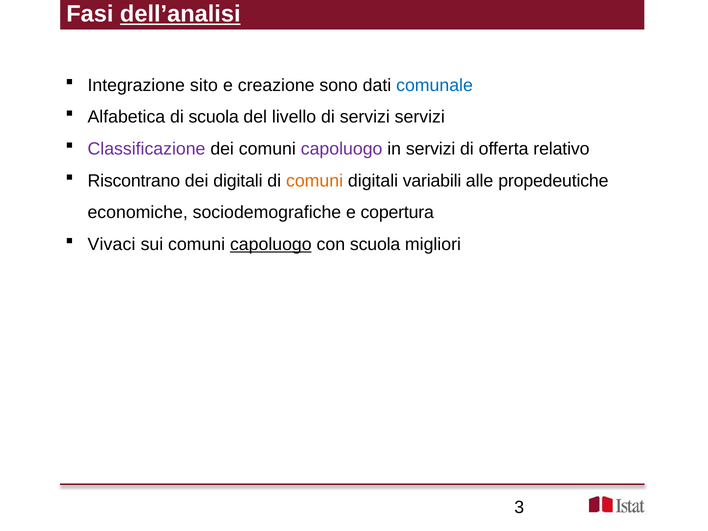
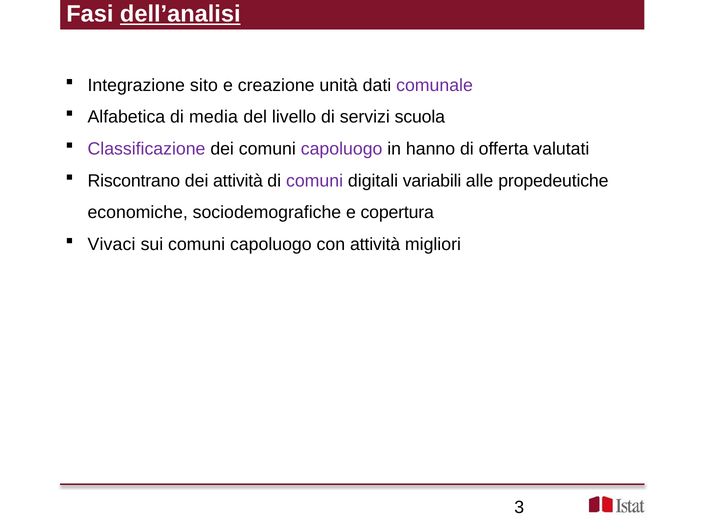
sono: sono -> unità
comunale colour: blue -> purple
di scuola: scuola -> media
servizi servizi: servizi -> scuola
in servizi: servizi -> hanno
relativo: relativo -> valutati
dei digitali: digitali -> attività
comuni at (315, 181) colour: orange -> purple
capoluogo at (271, 244) underline: present -> none
con scuola: scuola -> attività
